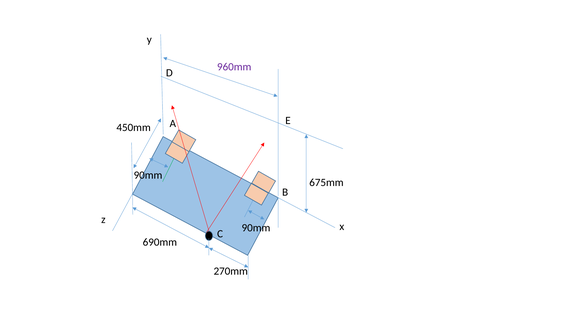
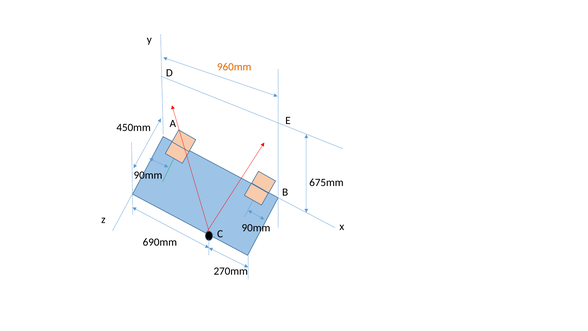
960mm colour: purple -> orange
